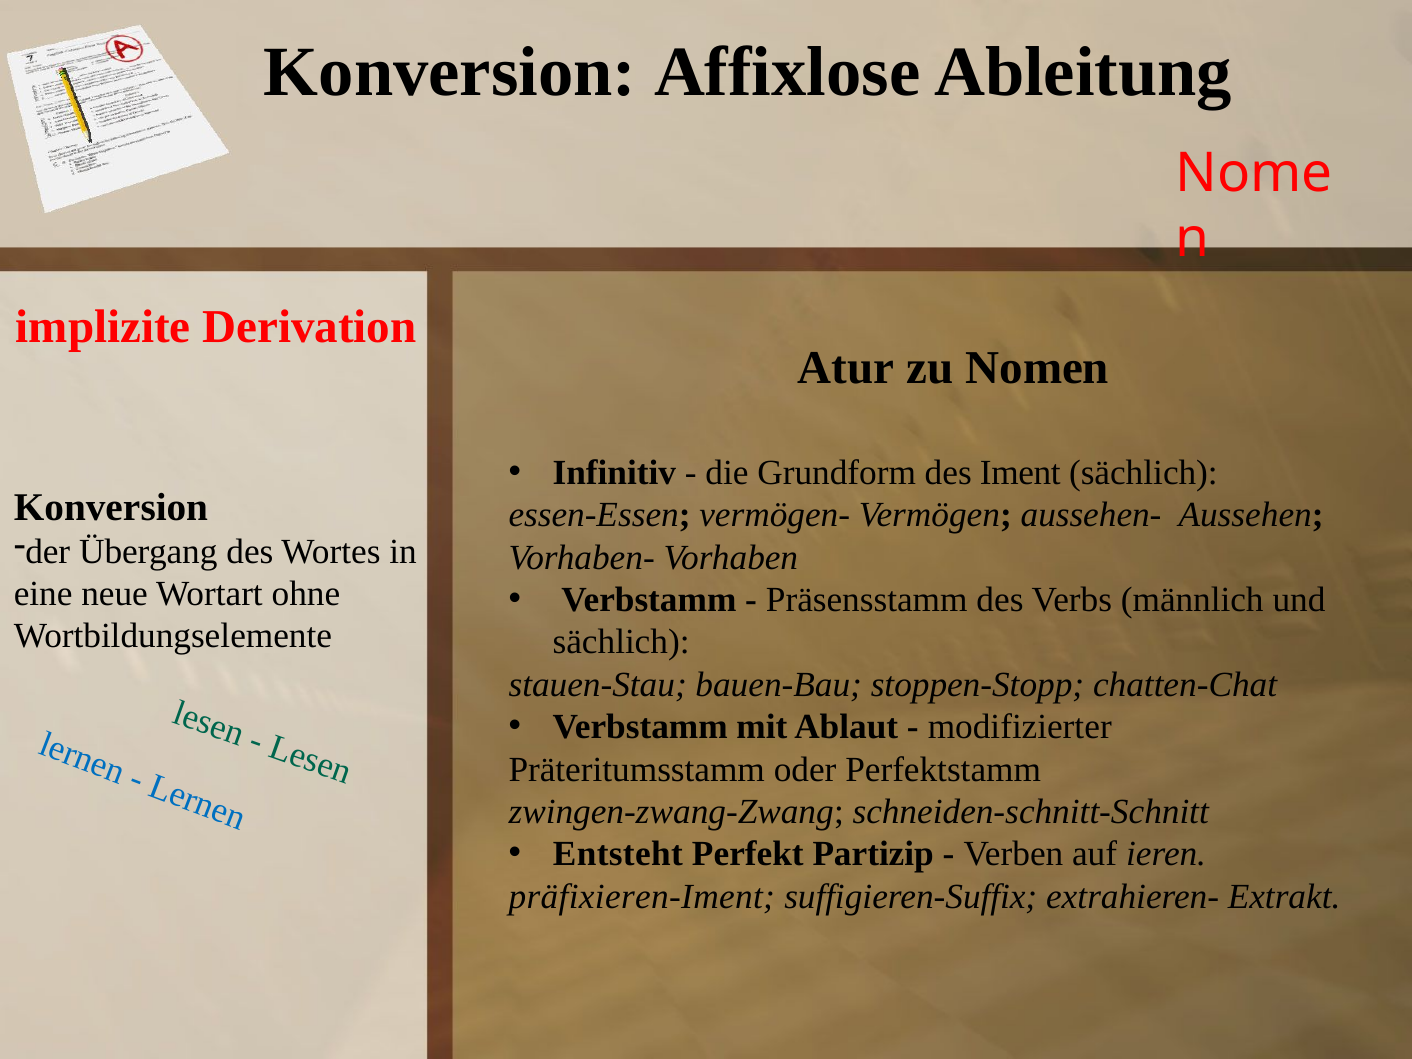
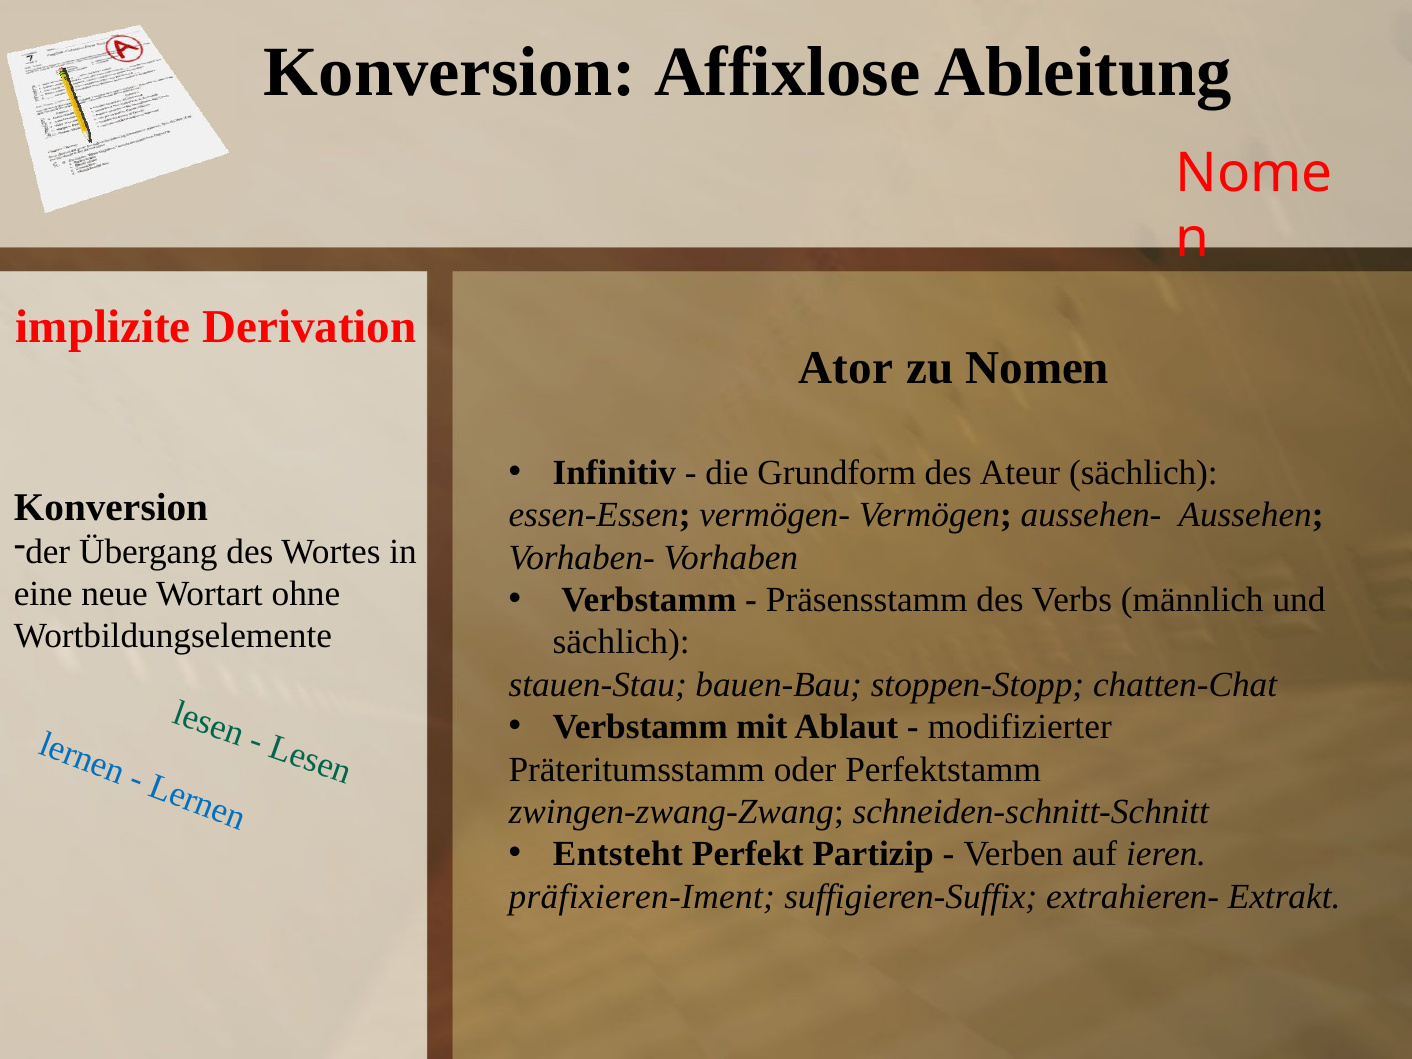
Atur: Atur -> Ator
Iment: Iment -> Ateur
